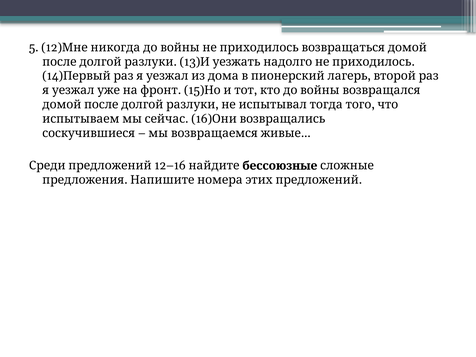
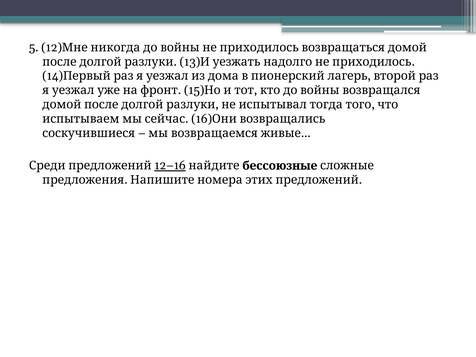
12–16 underline: none -> present
